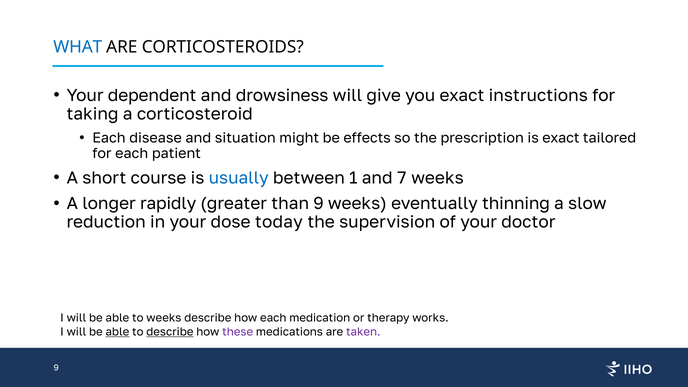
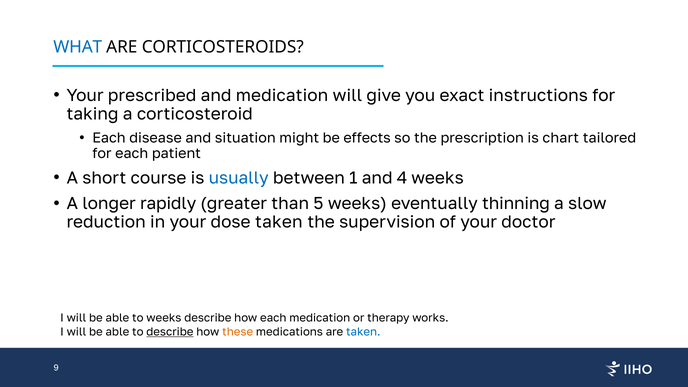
dependent: dependent -> prescribed
and drowsiness: drowsiness -> medication
is exact: exact -> chart
7: 7 -> 4
than 9: 9 -> 5
dose today: today -> taken
able at (117, 332) underline: present -> none
these colour: purple -> orange
taken at (363, 332) colour: purple -> blue
